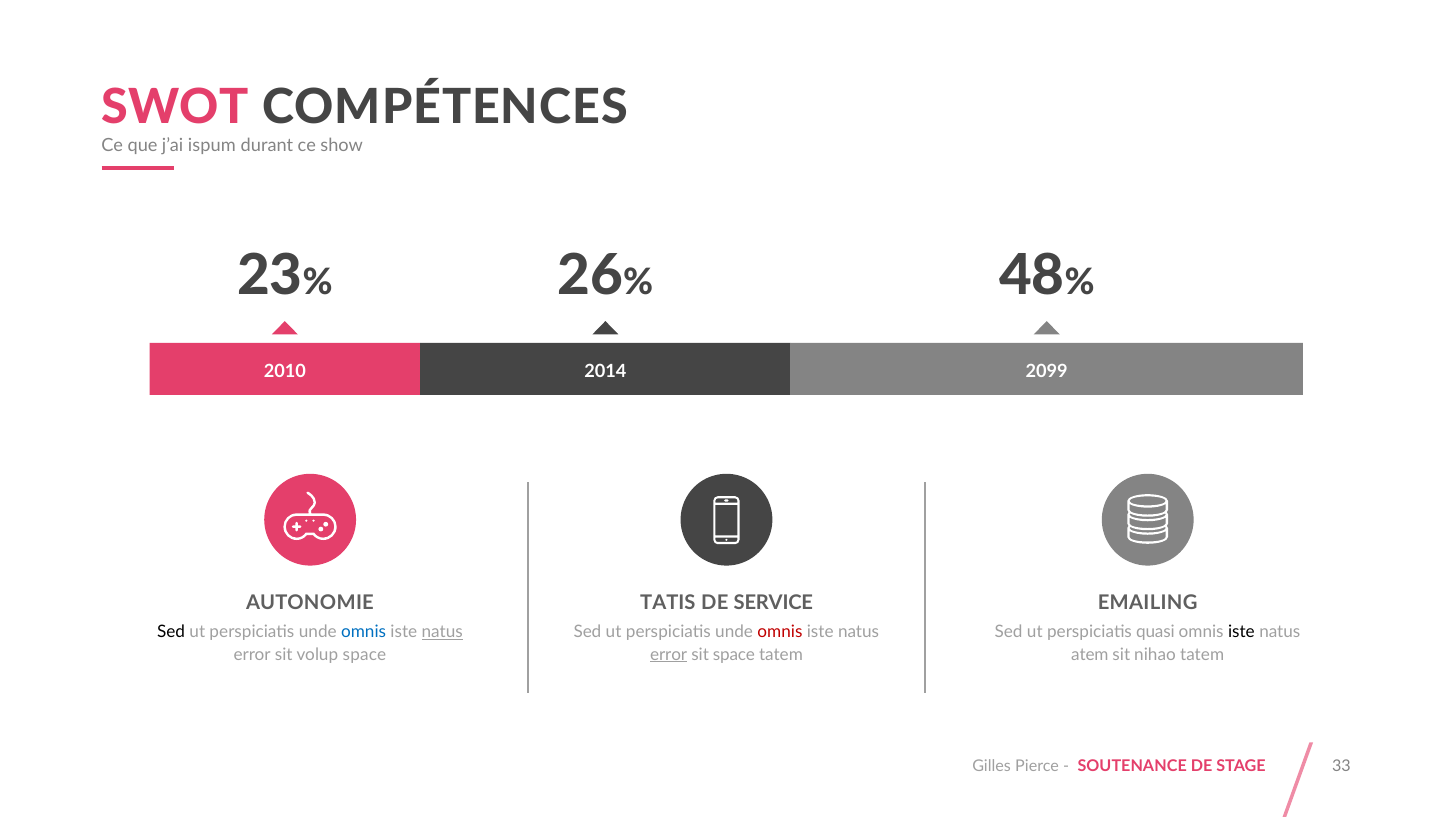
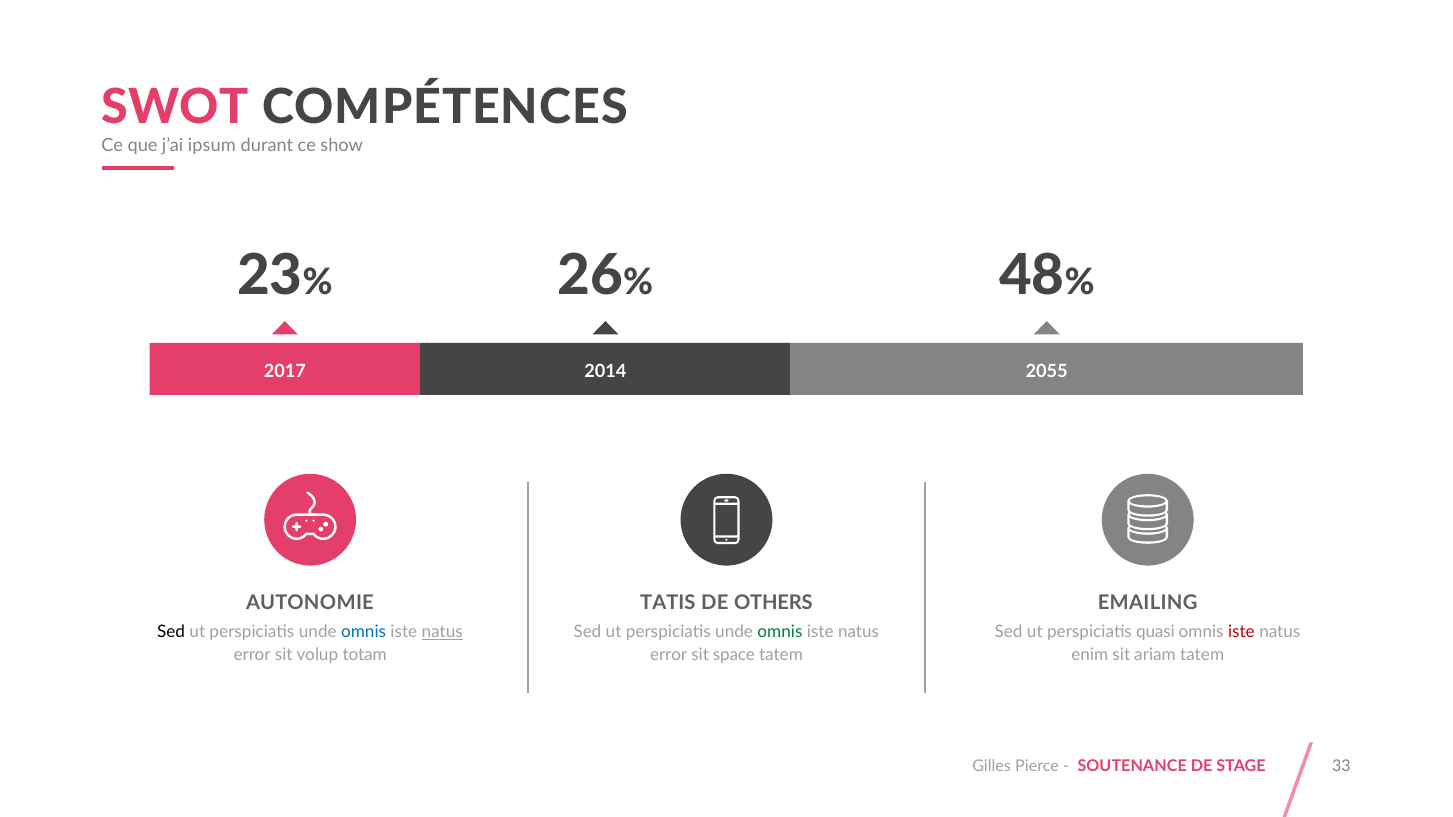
ispum: ispum -> ipsum
2010: 2010 -> 2017
2099: 2099 -> 2055
SERVICE: SERVICE -> OTHERS
omnis at (780, 633) colour: red -> green
iste at (1241, 633) colour: black -> red
volup space: space -> totam
error at (669, 655) underline: present -> none
atem: atem -> enim
nihao: nihao -> ariam
